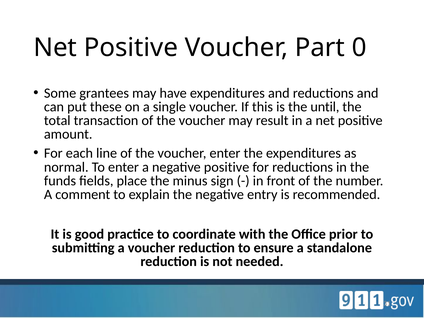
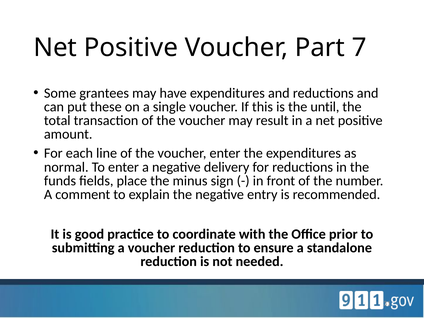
0: 0 -> 7
negative positive: positive -> delivery
